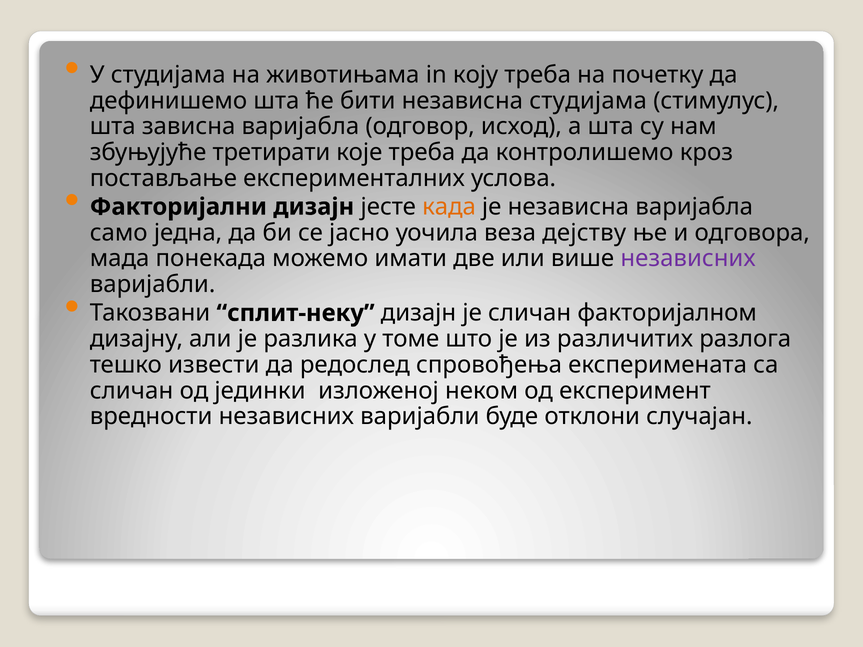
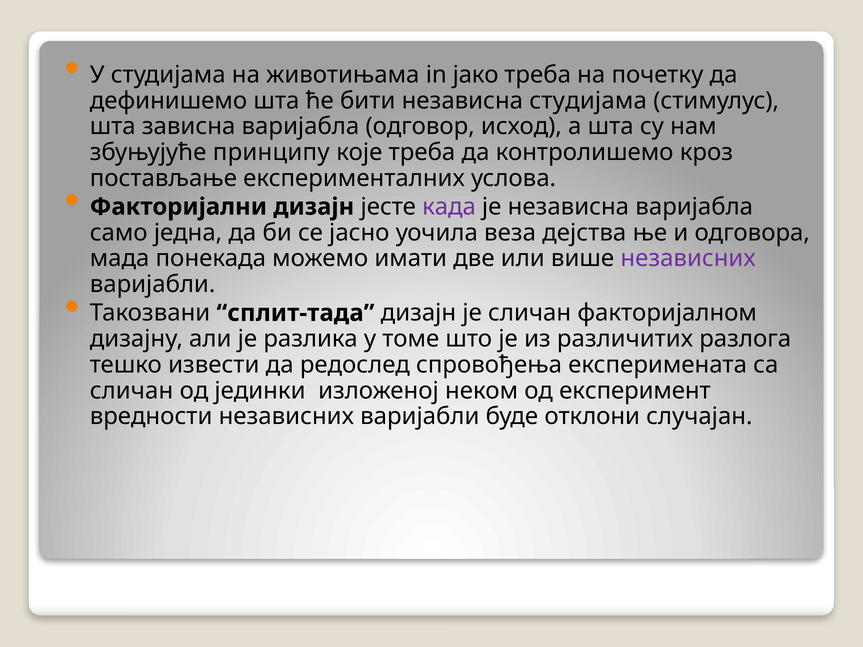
коју: коју -> јако
третирати: третирати -> принципу
када colour: orange -> purple
дејству: дејству -> дејства
сплит-неку: сплит-неку -> сплит-тада
